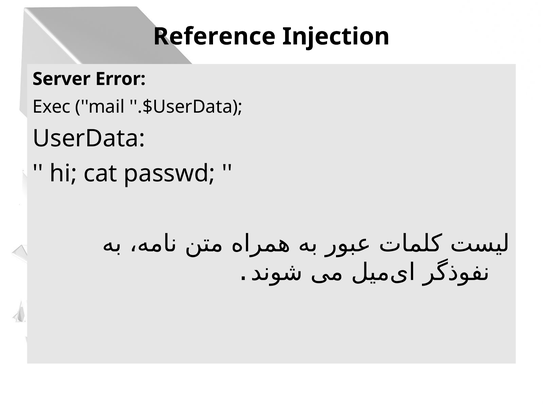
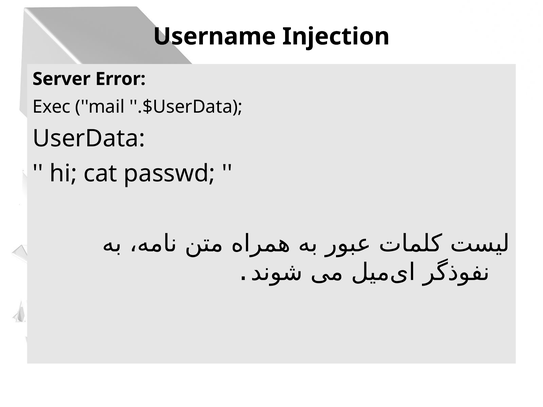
Reference: Reference -> Username
